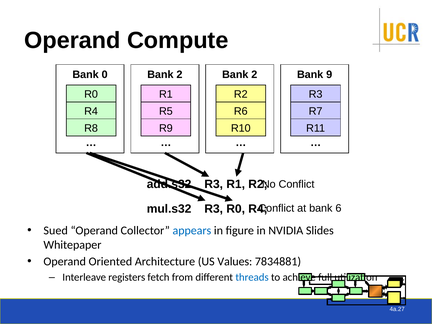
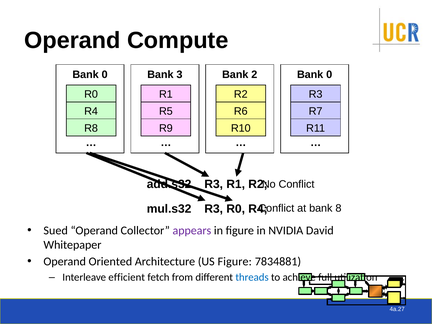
0 Bank 2: 2 -> 3
2 Bank 9: 9 -> 0
6: 6 -> 8
appears colour: blue -> purple
Slides: Slides -> David
US Values: Values -> Figure
registers: registers -> efficient
